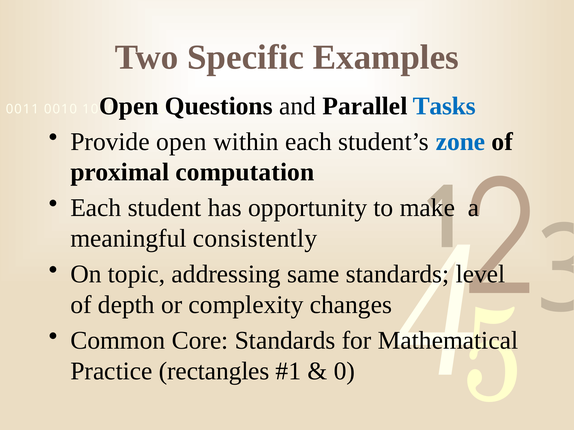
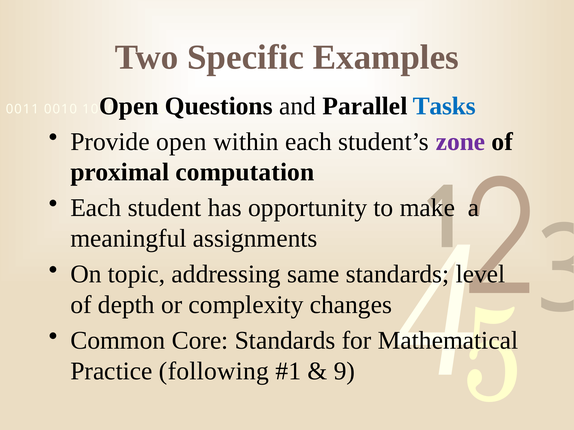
zone colour: blue -> purple
consistently: consistently -> assignments
rectangles: rectangles -> following
0: 0 -> 9
